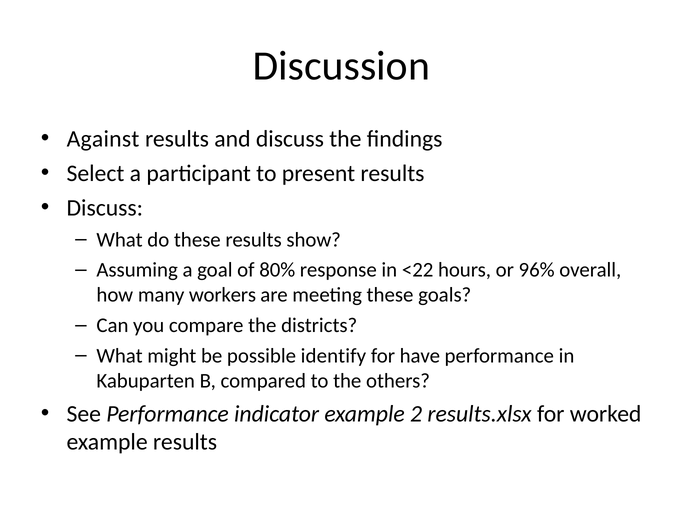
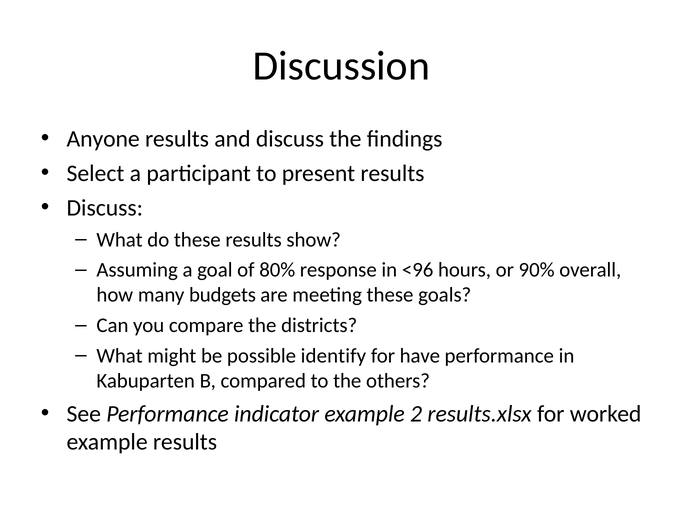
Against: Against -> Anyone
<22: <22 -> <96
96%: 96% -> 90%
workers: workers -> budgets
